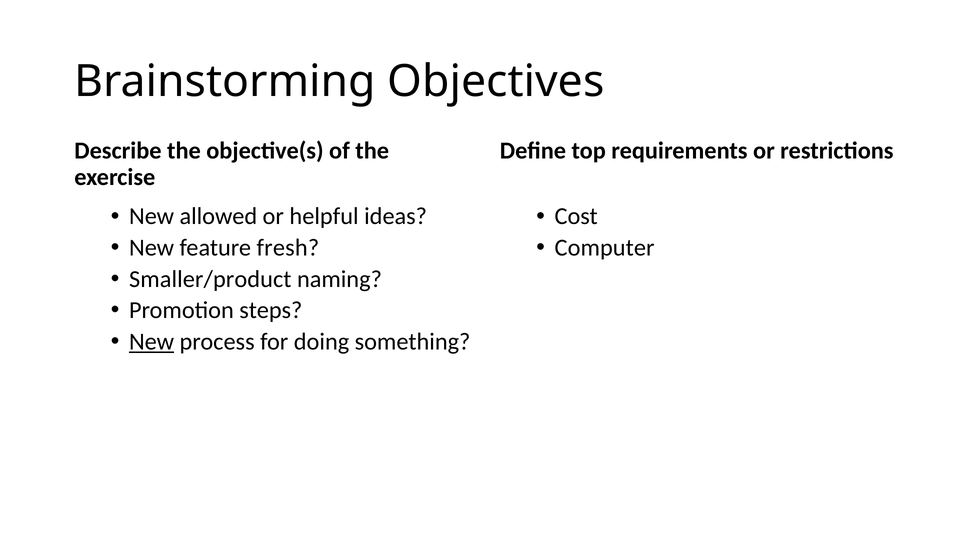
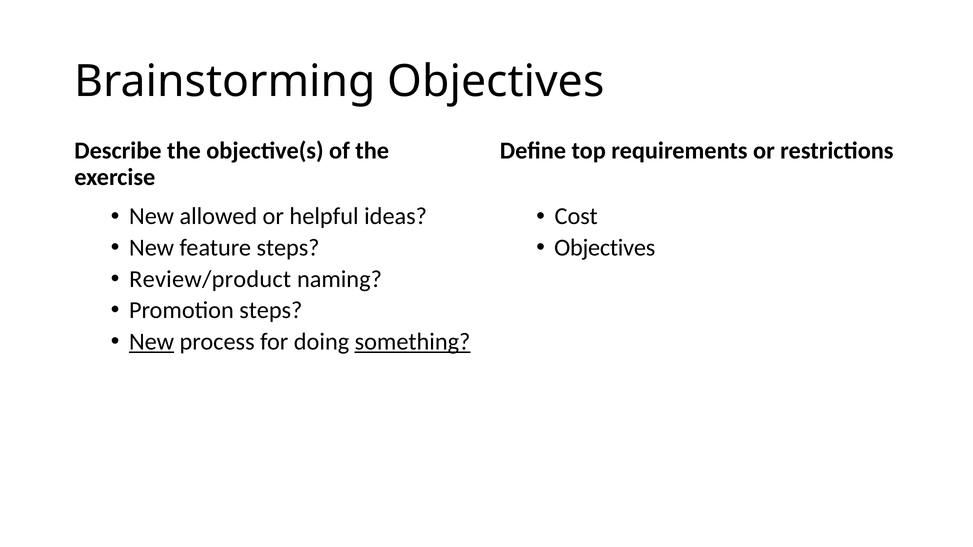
feature fresh: fresh -> steps
Computer at (605, 248): Computer -> Objectives
Smaller/product: Smaller/product -> Review/product
something underline: none -> present
